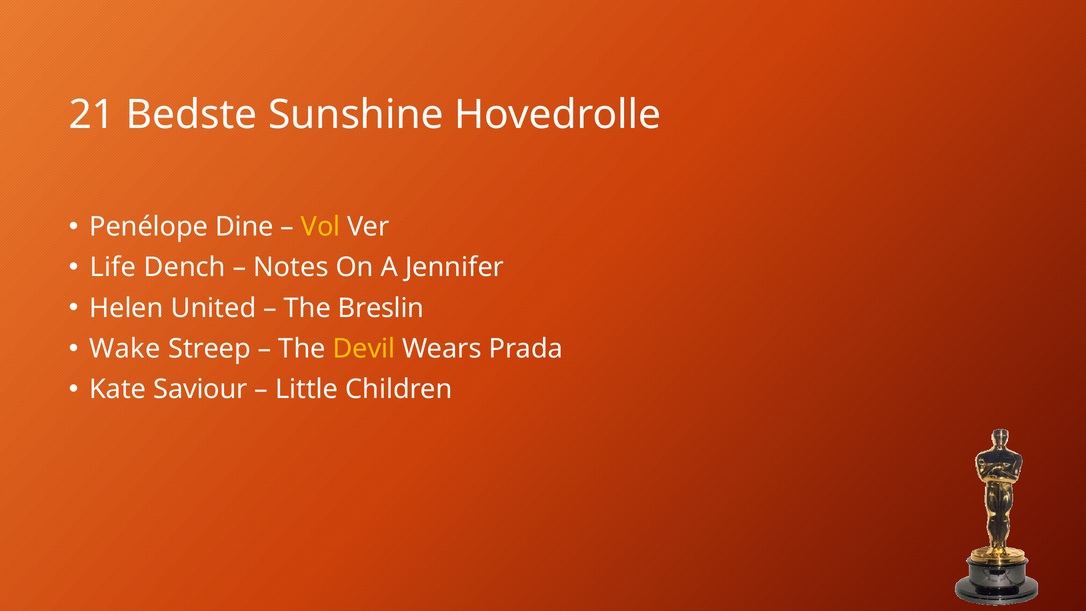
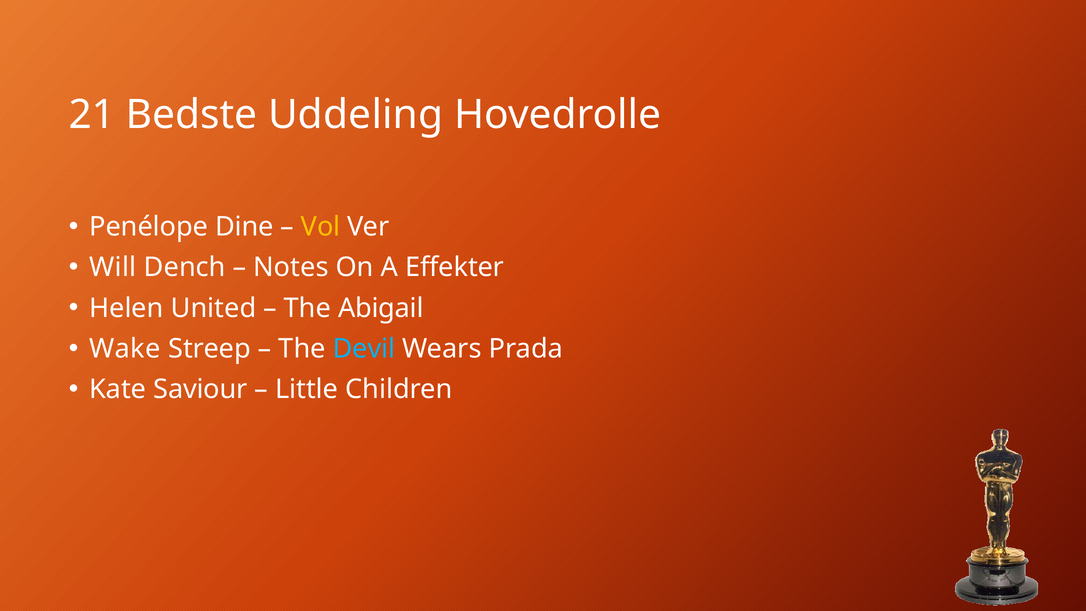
Sunshine: Sunshine -> Uddeling
Life: Life -> Will
Jennifer: Jennifer -> Effekter
Breslin: Breslin -> Abigail
Devil colour: yellow -> light blue
